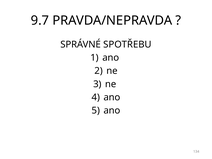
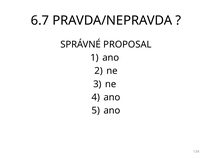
9.7: 9.7 -> 6.7
SPOTŘEBU: SPOTŘEBU -> PROPOSAL
